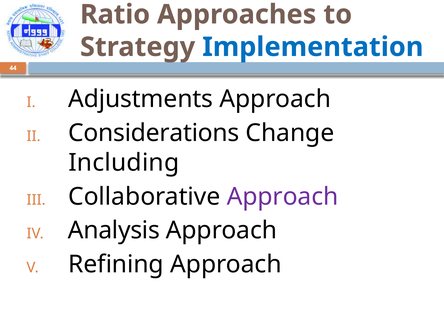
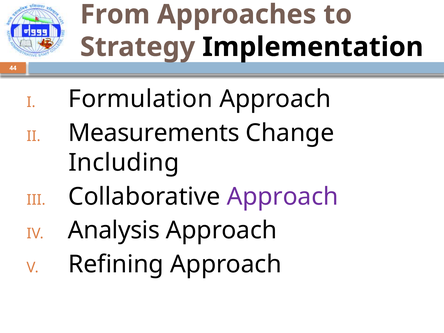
Ratio: Ratio -> From
Implementation colour: blue -> black
Adjustments: Adjustments -> Formulation
Considerations: Considerations -> Measurements
